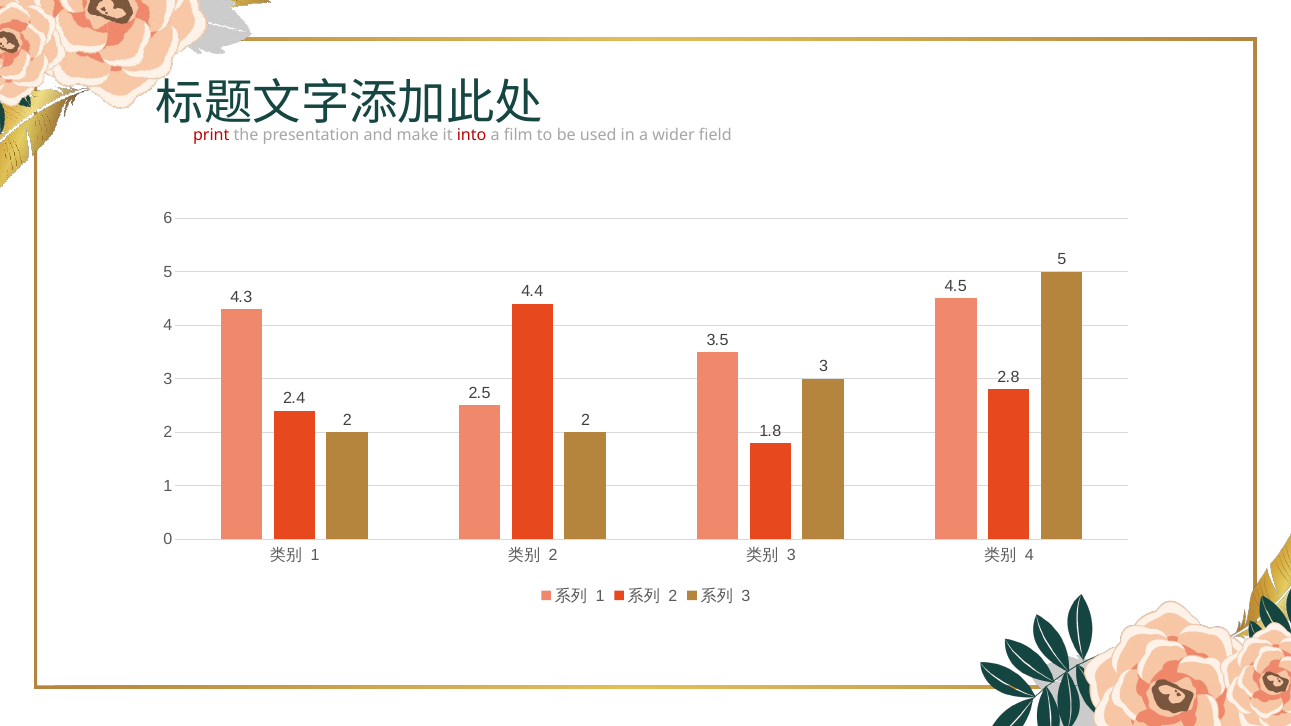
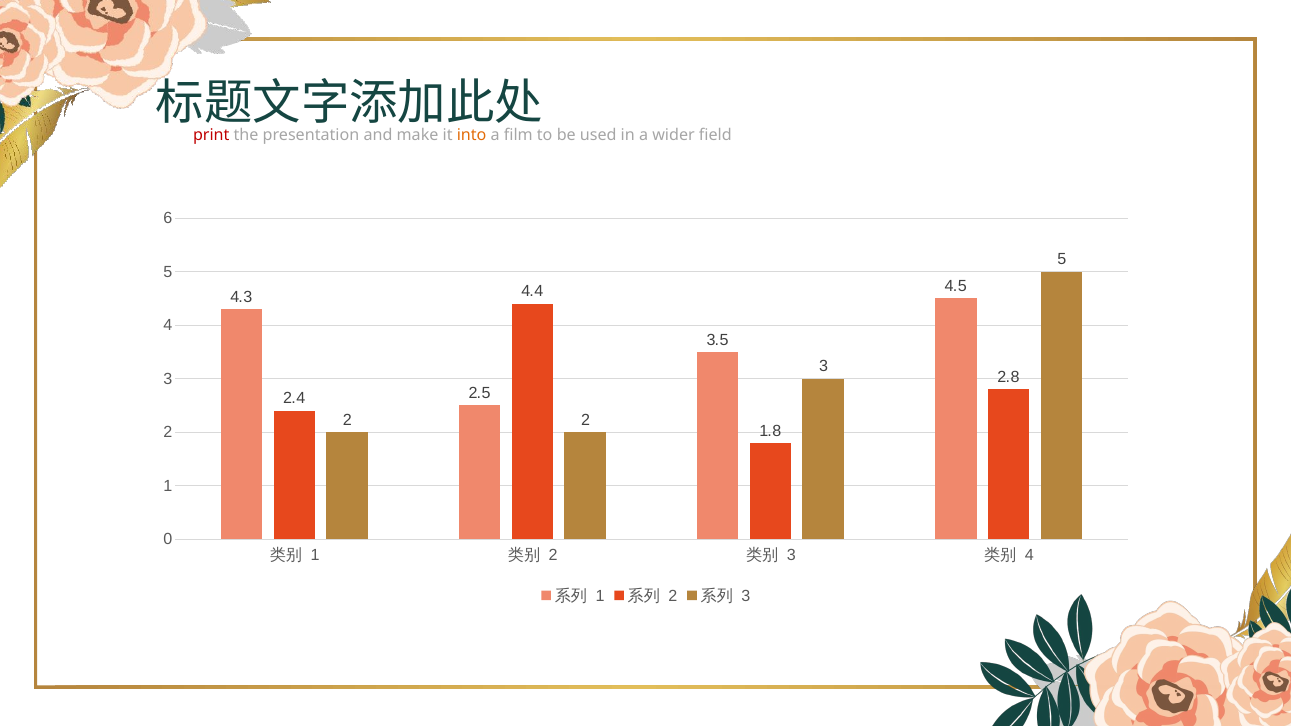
into colour: red -> orange
